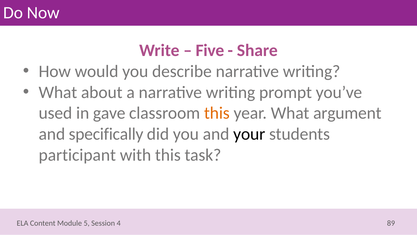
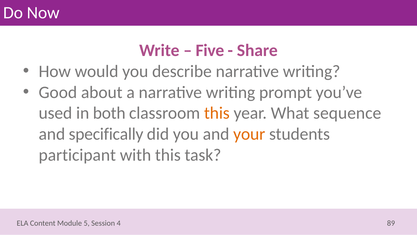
What at (58, 92): What -> Good
gave: gave -> both
argument: argument -> sequence
your colour: black -> orange
